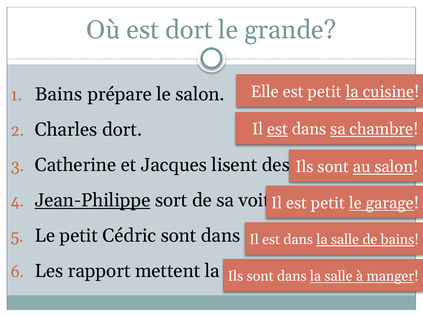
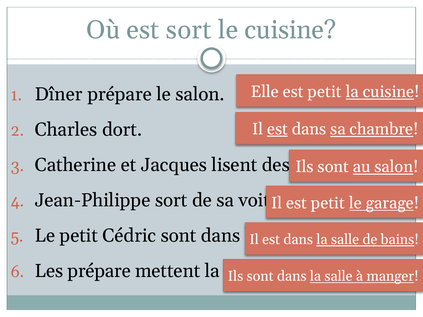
est dort: dort -> sort
le grande: grande -> cuisine
Bains at (59, 94): Bains -> Dîner
Jean-Philippe underline: present -> none
Les rapport: rapport -> prépare
